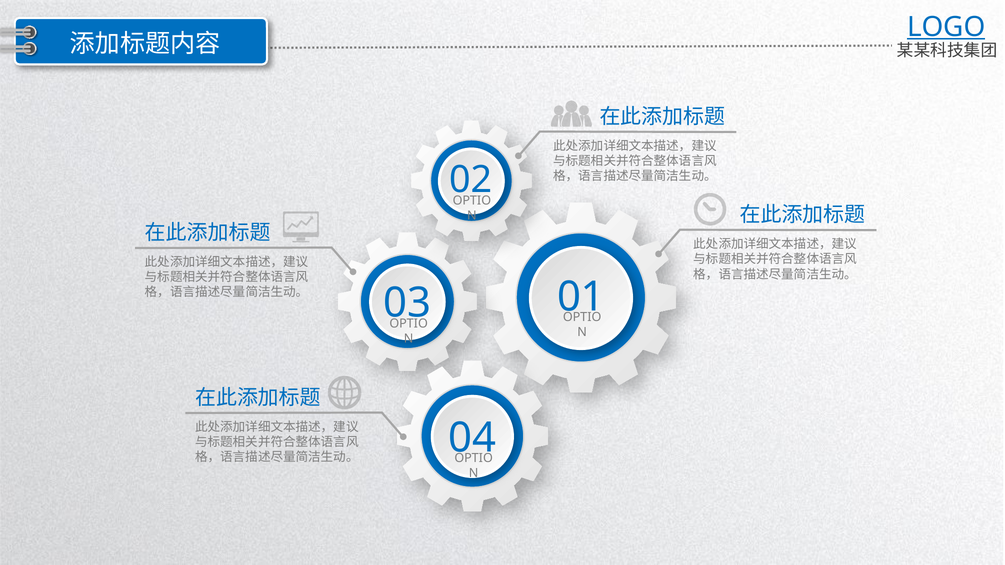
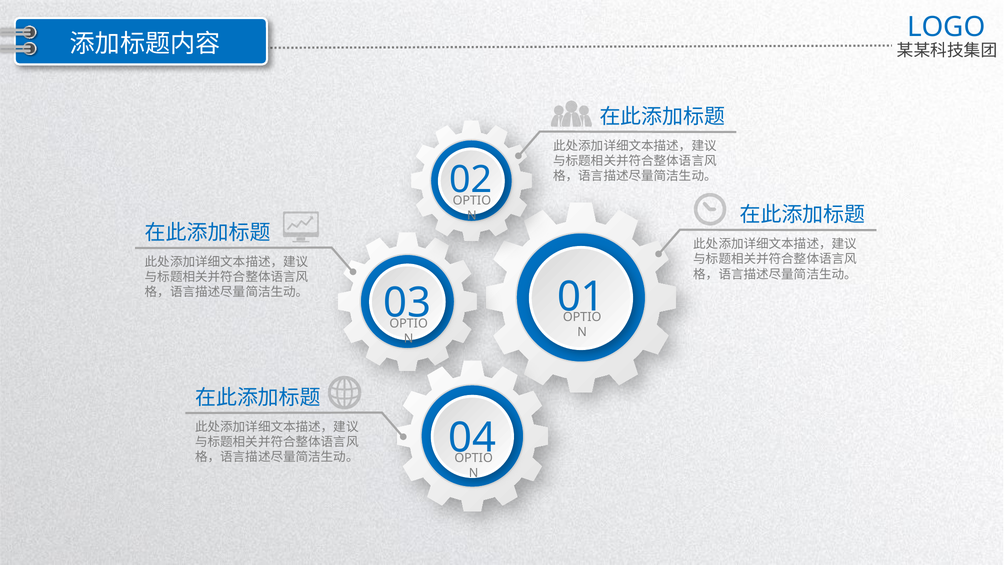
LOGO underline: present -> none
